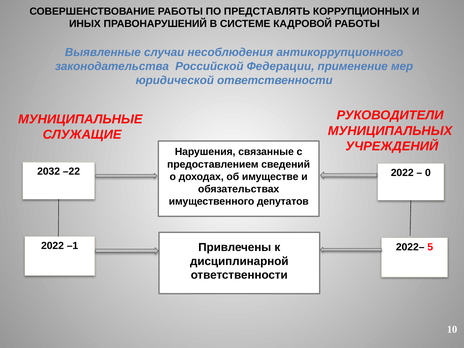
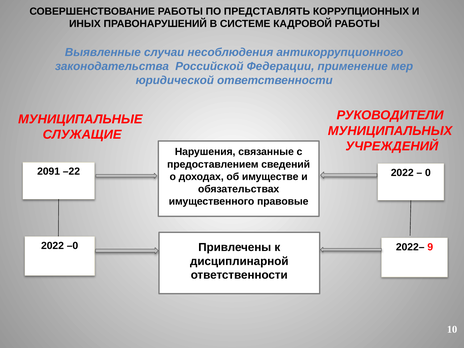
2032: 2032 -> 2091
депутатов: депутатов -> правовые
–1: –1 -> –0
5: 5 -> 9
